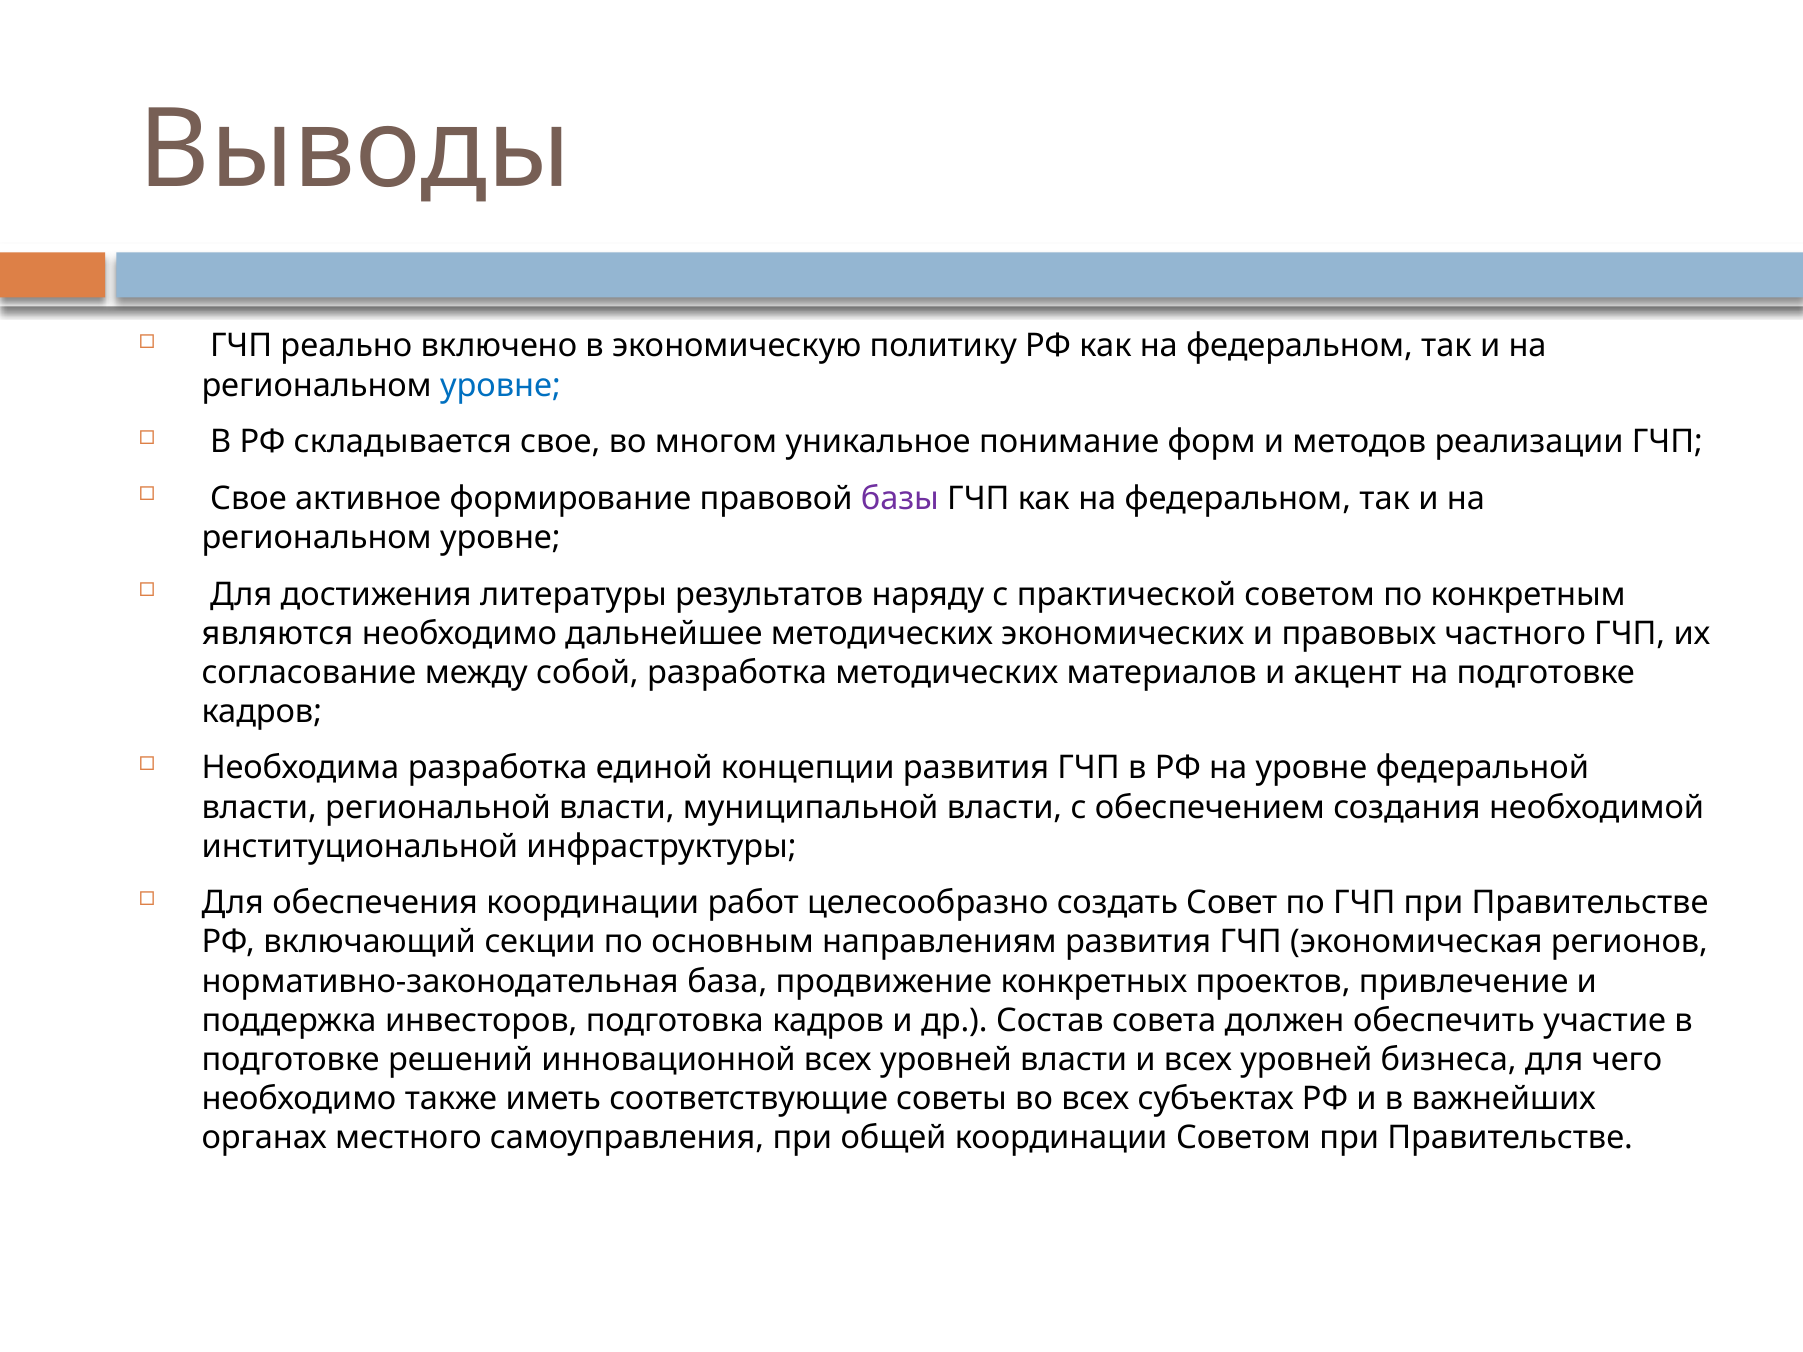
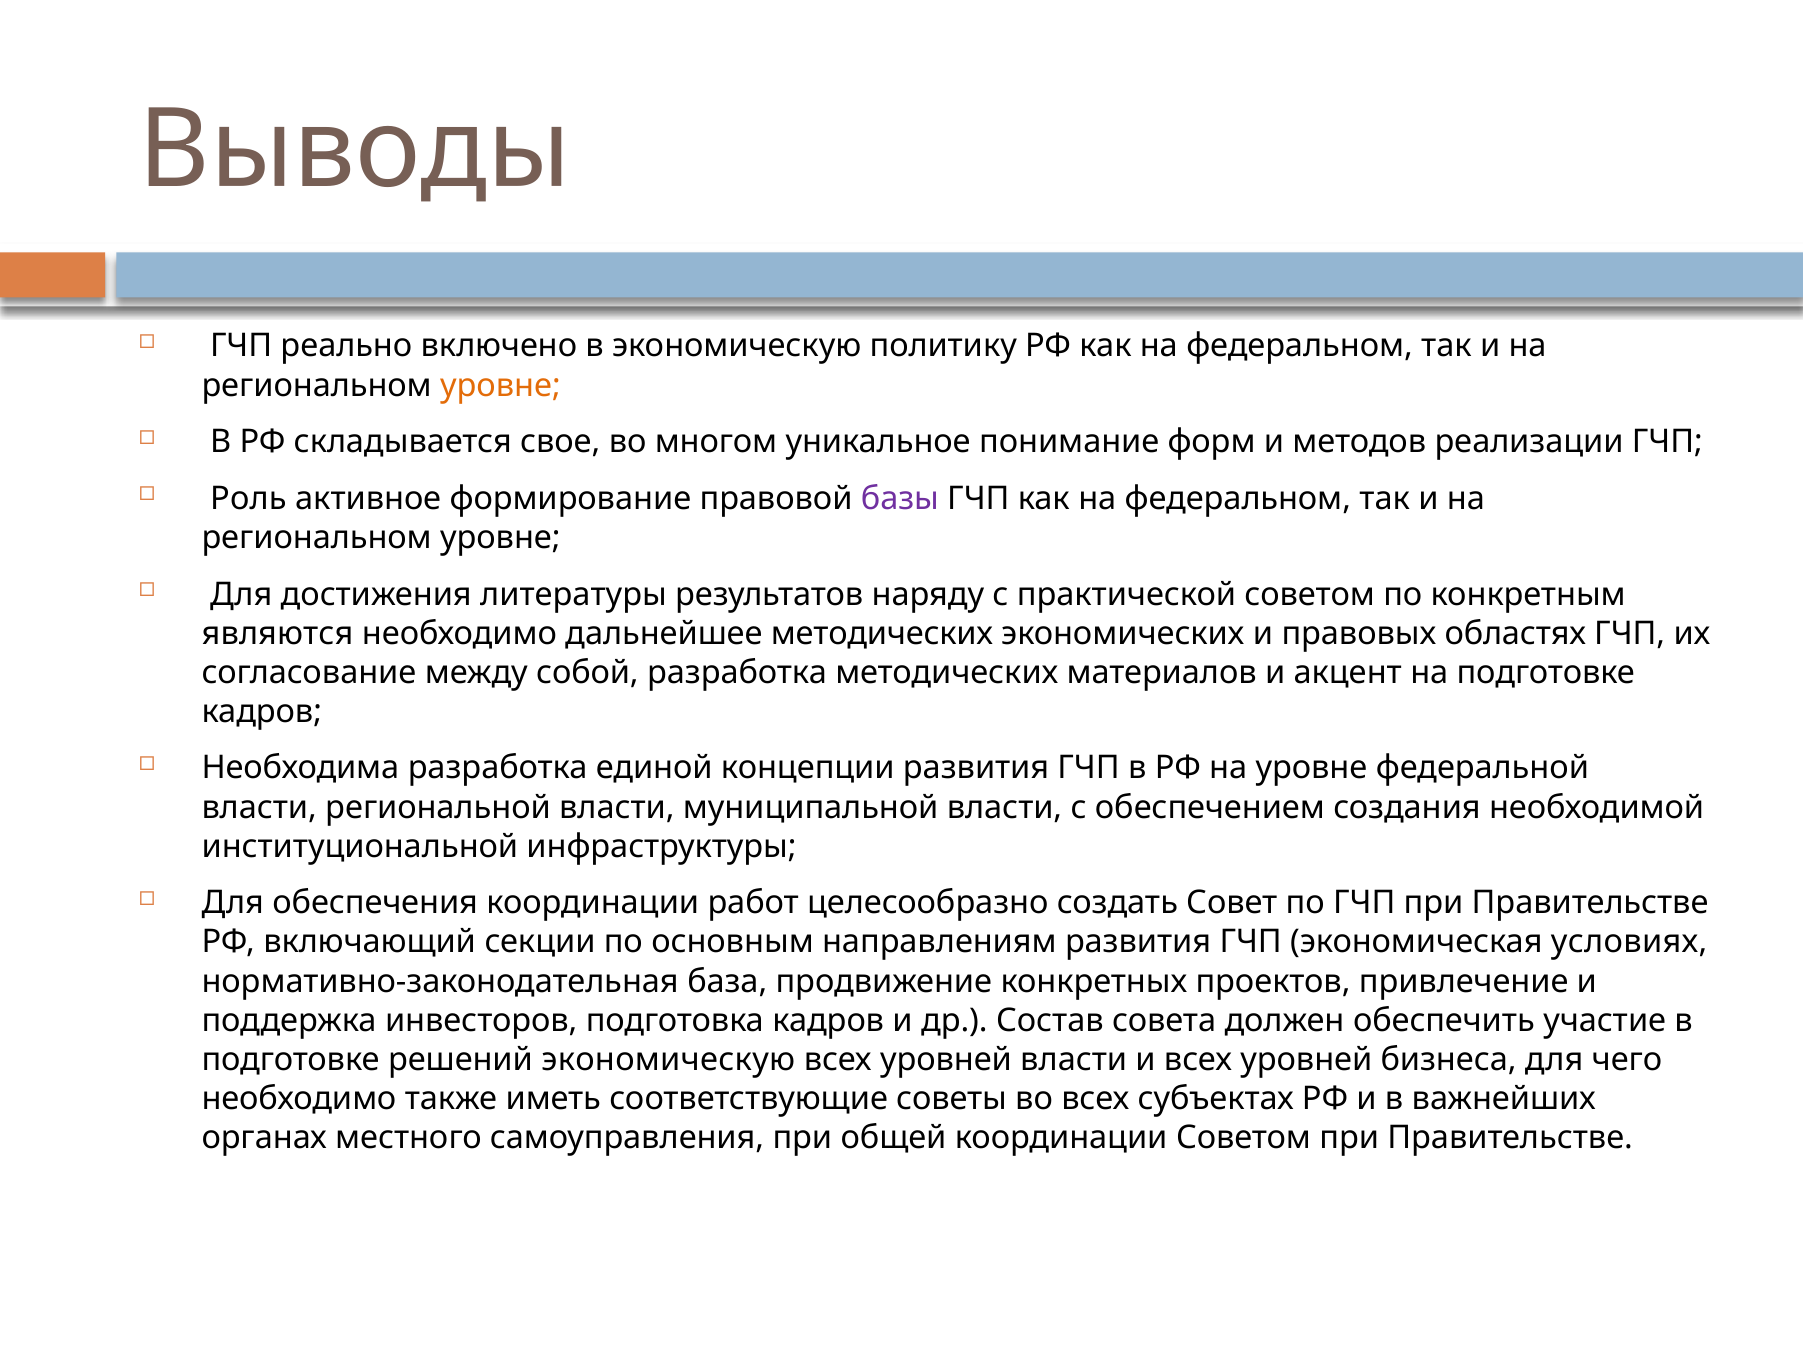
уровне at (500, 385) colour: blue -> orange
Свое at (248, 499): Свое -> Роль
частного: частного -> областях
регионов: регионов -> условиях
решений инновационной: инновационной -> экономическую
